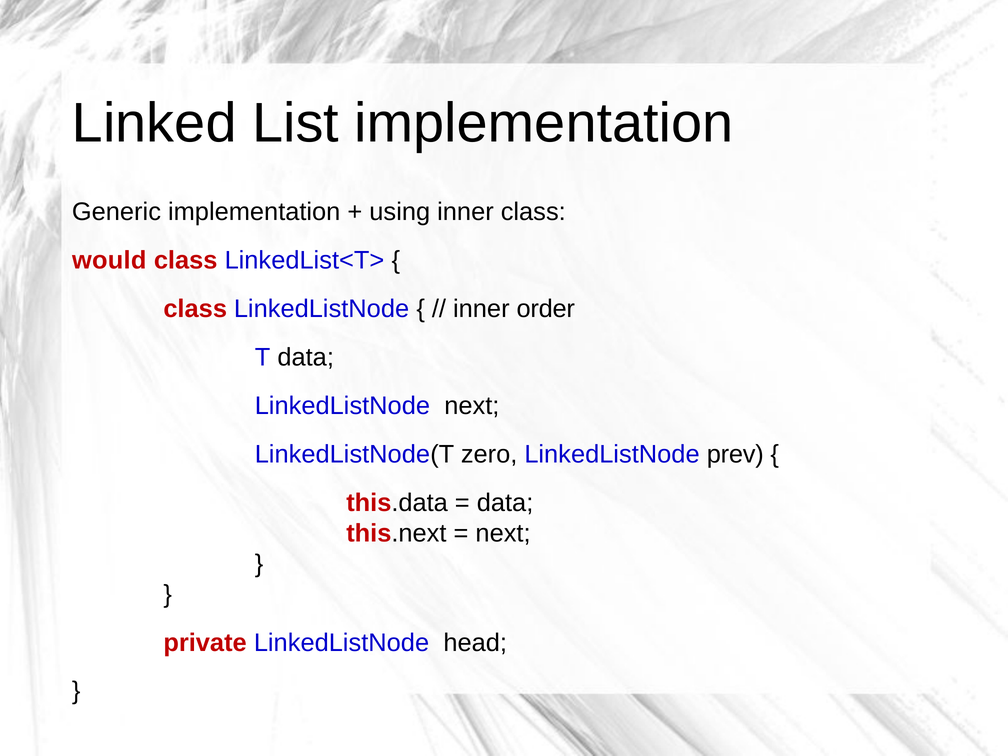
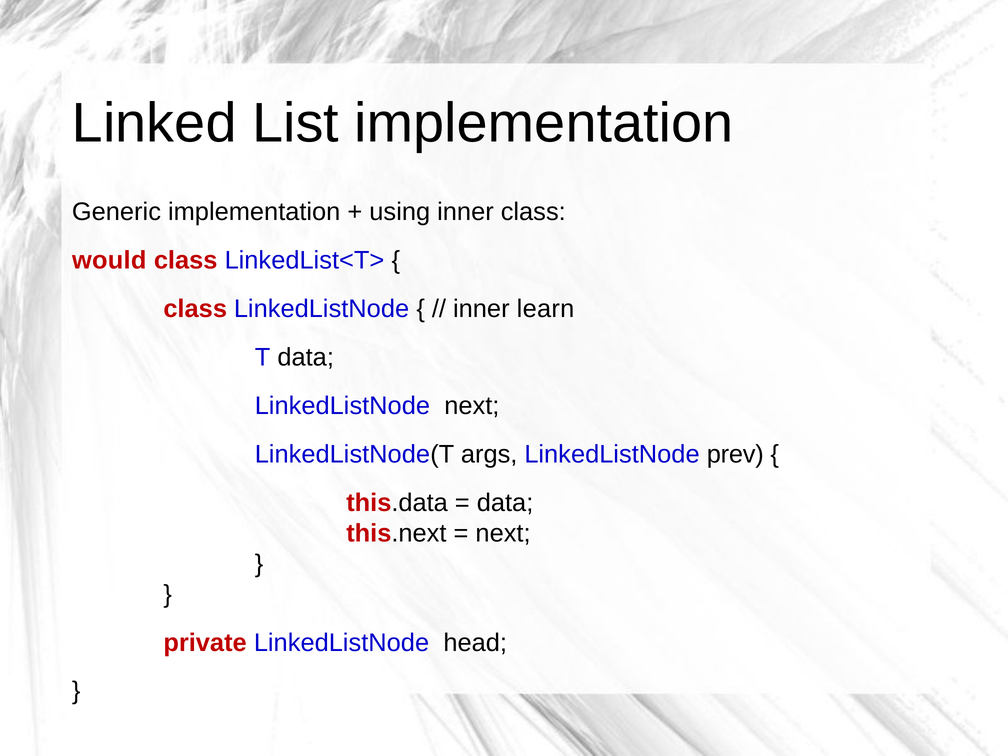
order: order -> learn
zero: zero -> args
